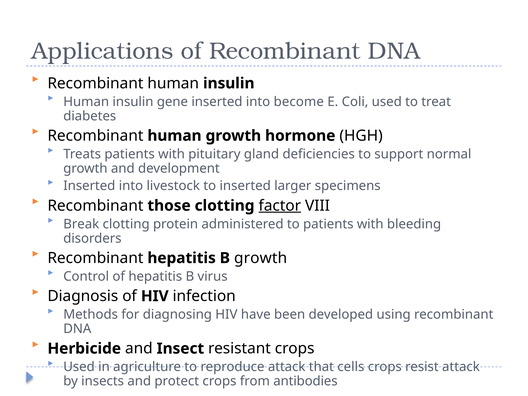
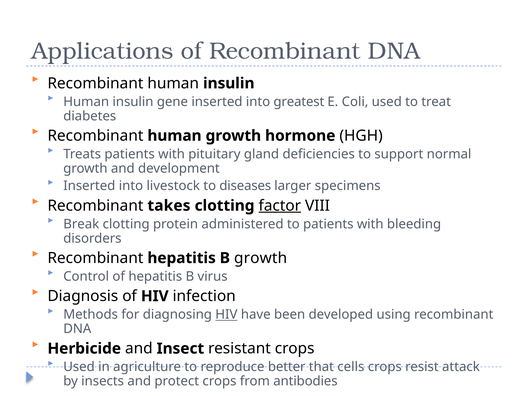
become: become -> greatest
to inserted: inserted -> diseases
those: those -> takes
HIV at (226, 315) underline: none -> present
reproduce attack: attack -> better
